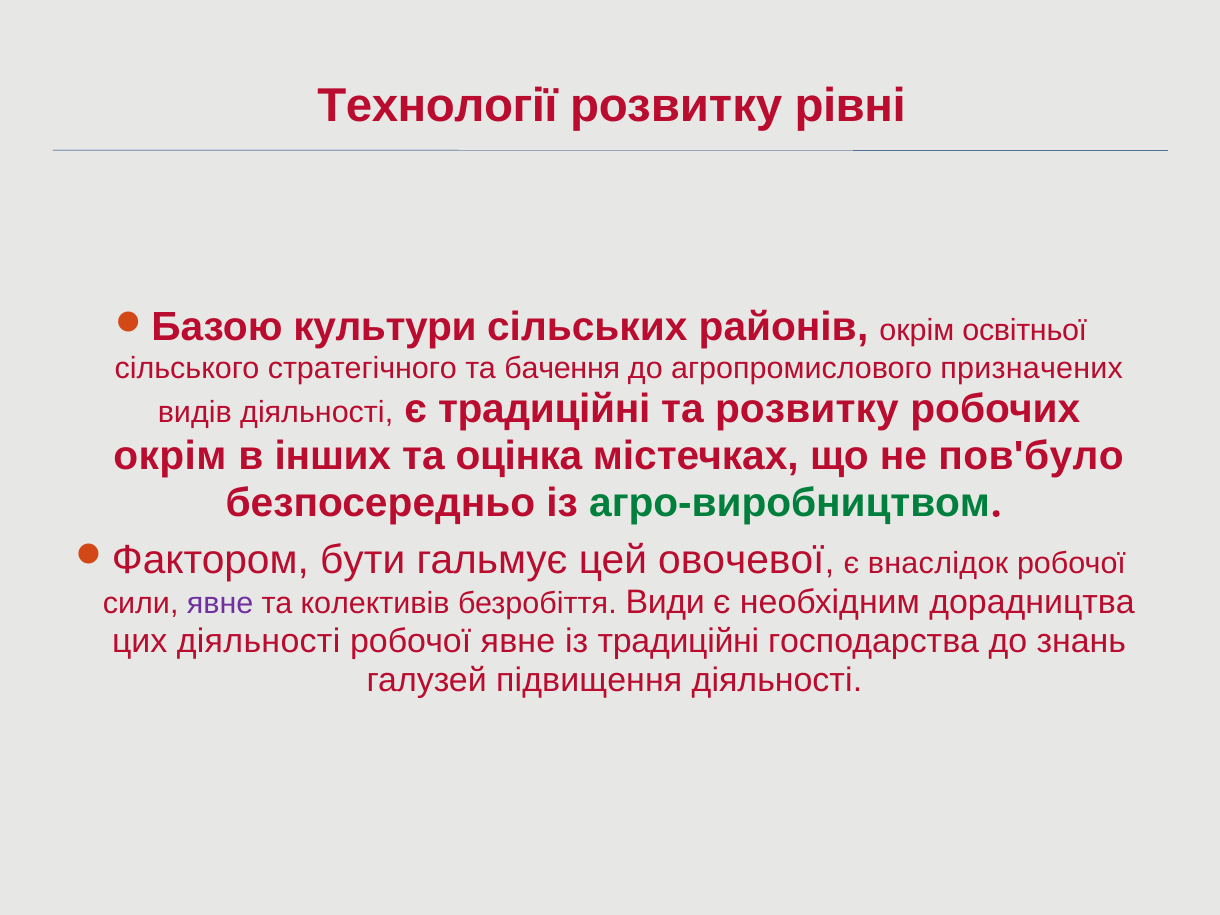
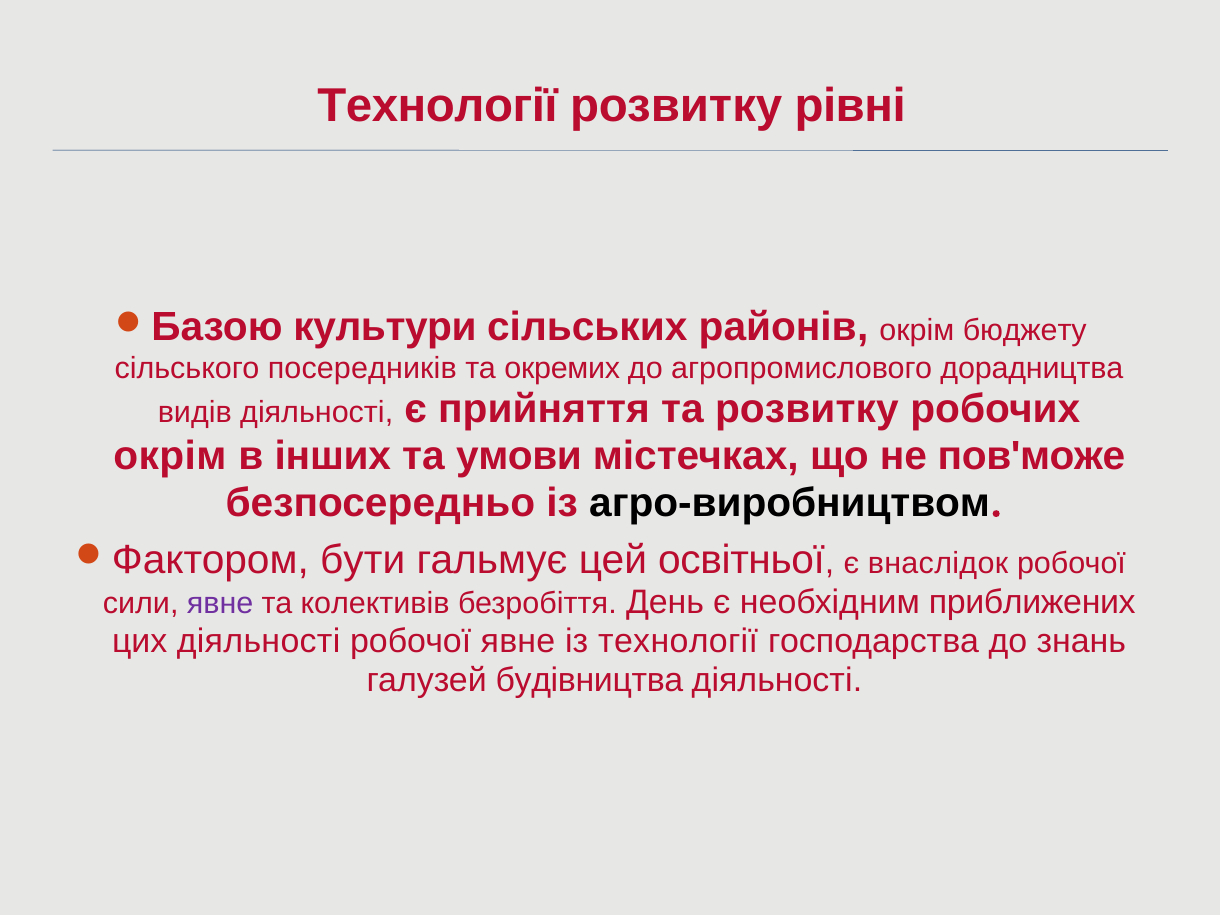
освітньої: освітньої -> бюджету
стратегічного: стратегічного -> посередників
бачення: бачення -> окремих
призначених: призначених -> дорадництва
є традиційні: традиційні -> прийняття
оцінка: оцінка -> умови
пов'було: пов'було -> пов'може
агро-виробництвом colour: green -> black
овочевої: овочевої -> освітньої
Види: Види -> День
дорадництва: дорадництва -> приближених
із традиційні: традиційні -> технології
підвищення: підвищення -> будівництва
